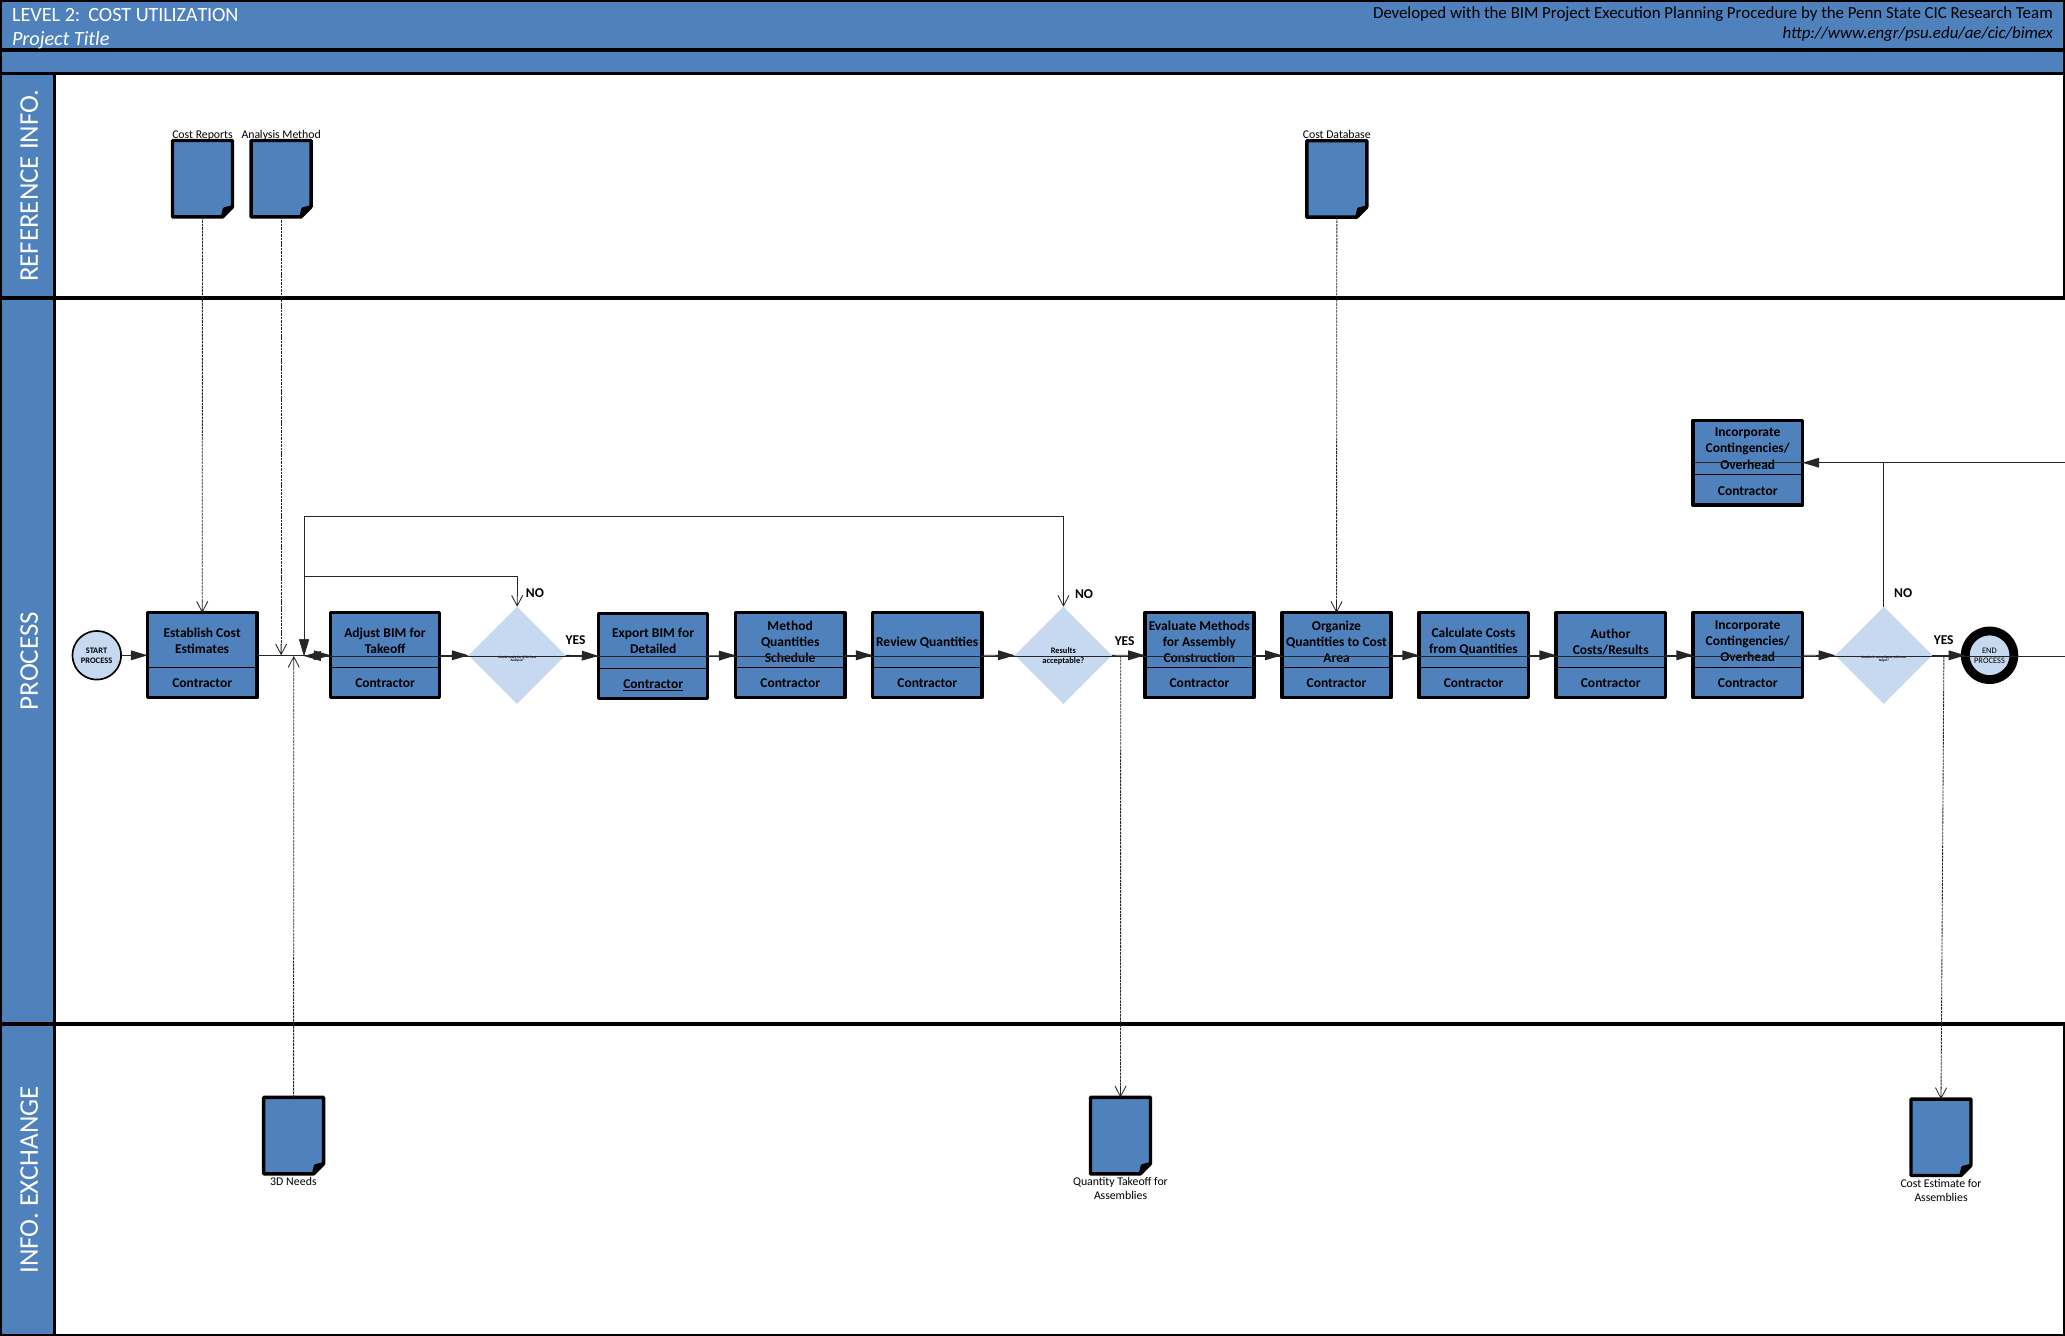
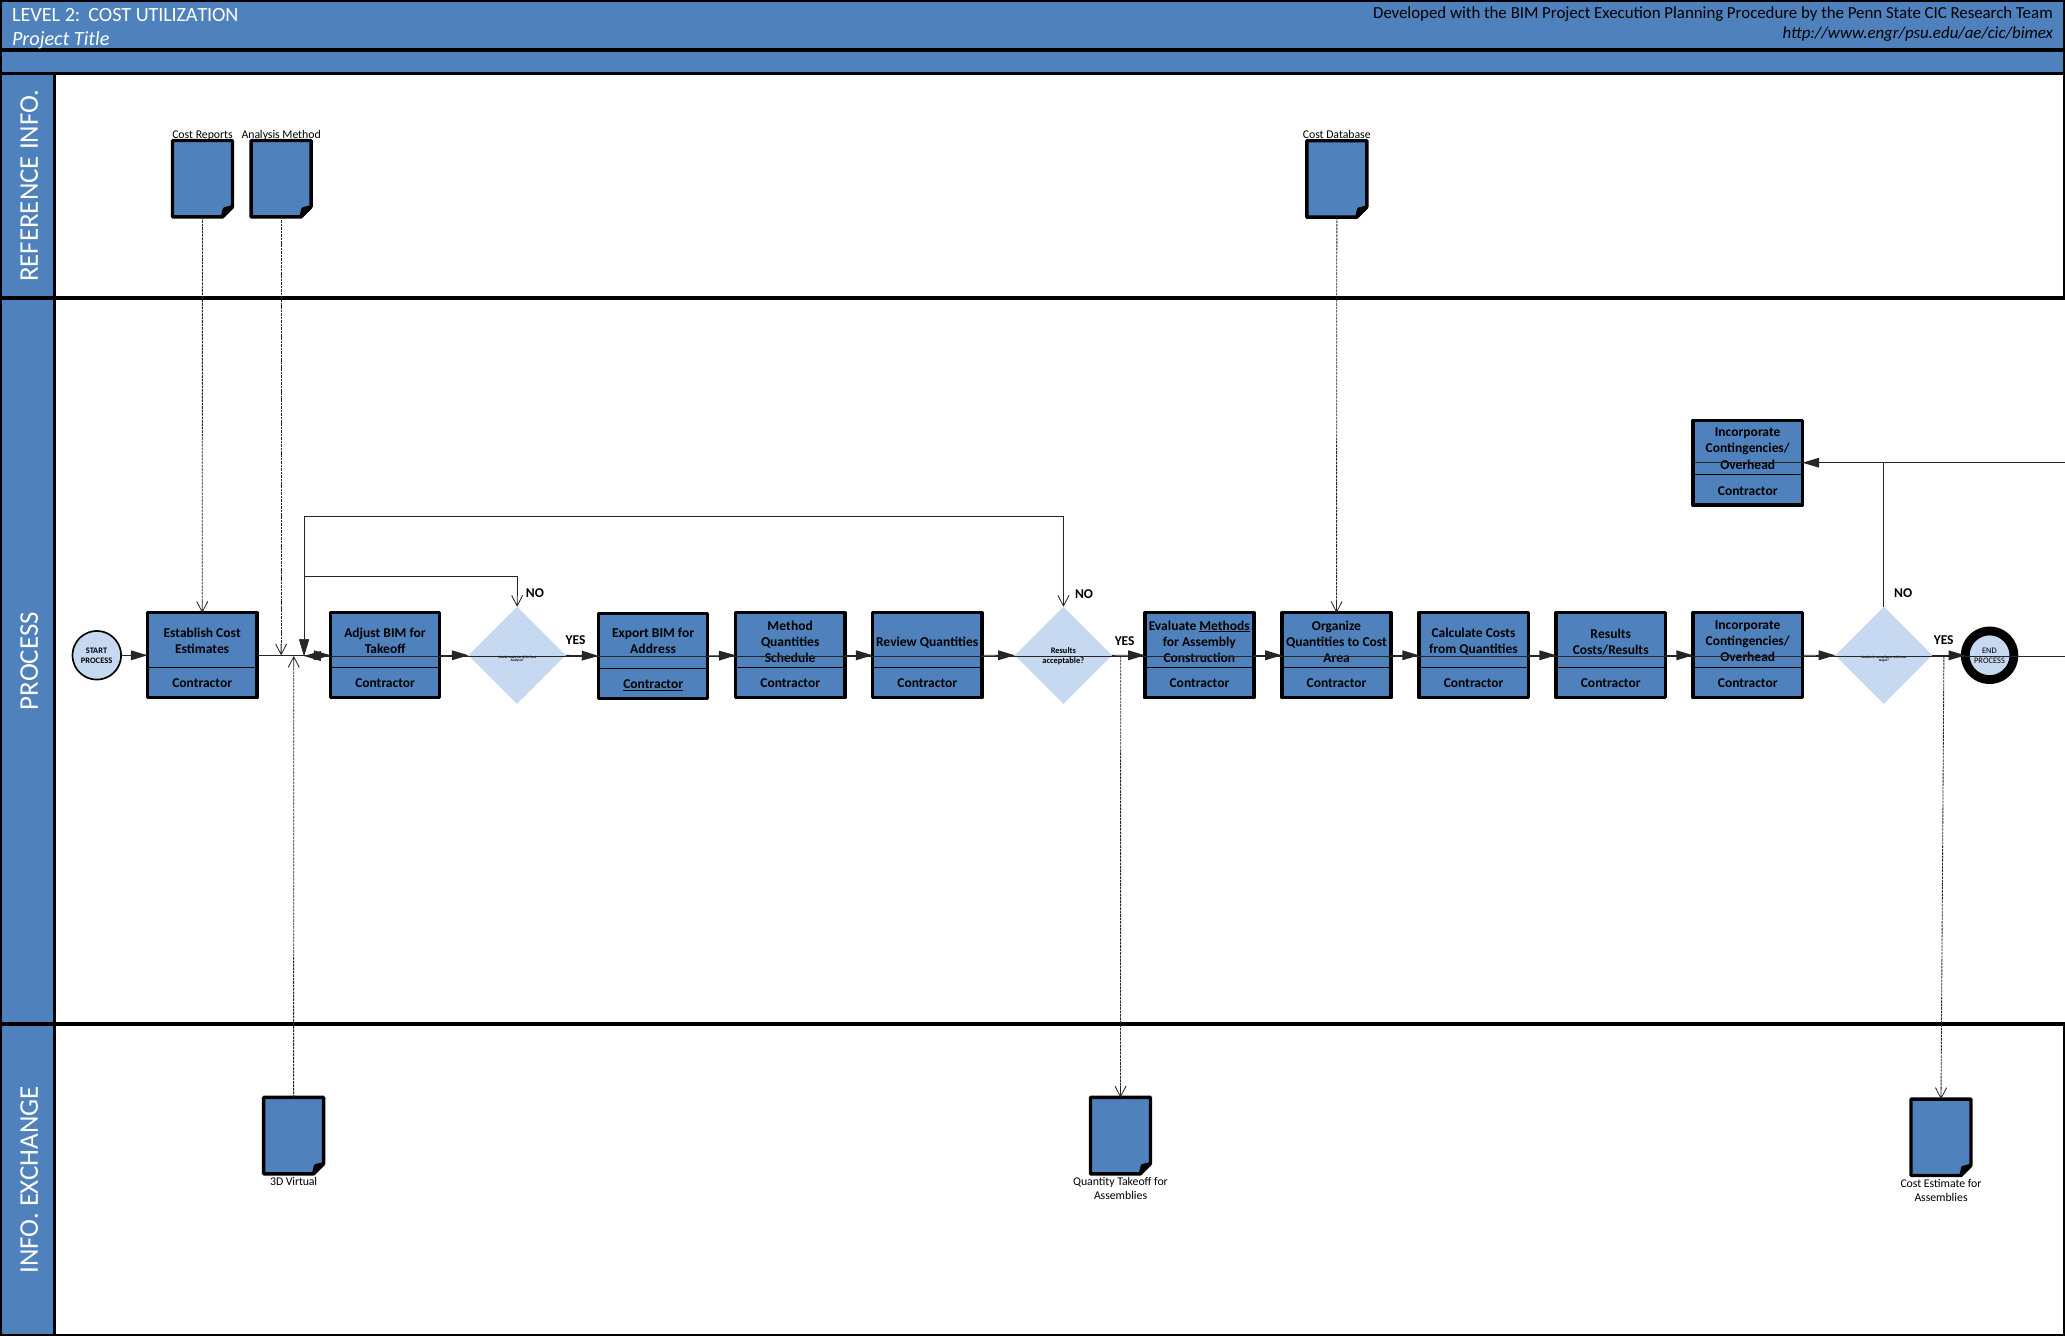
Methods underline: none -> present
Author at (1611, 634): Author -> Results
Detailed: Detailed -> Address
Needs: Needs -> Virtual
